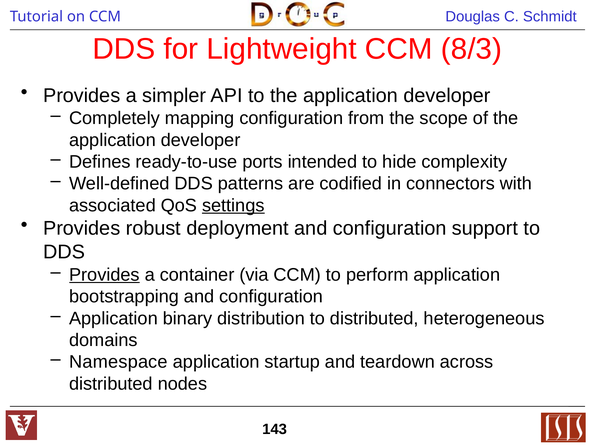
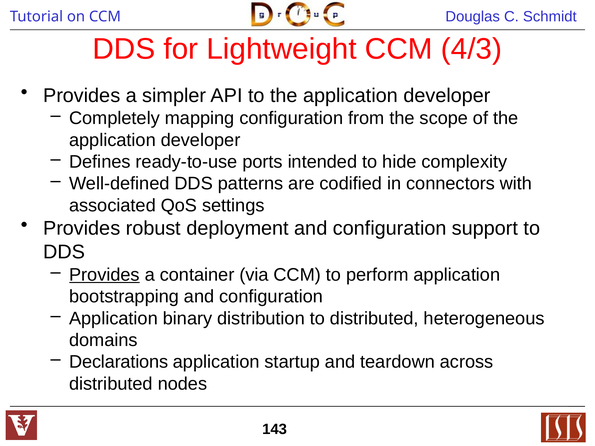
8/3: 8/3 -> 4/3
settings underline: present -> none
Namespace: Namespace -> Declarations
